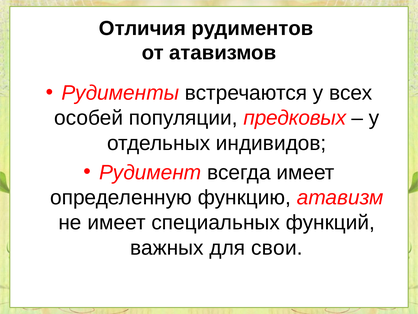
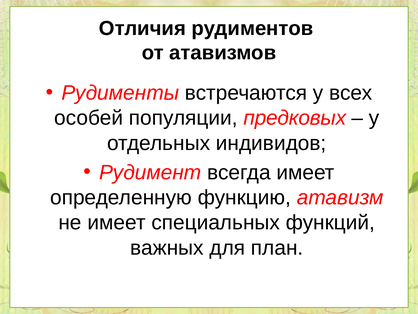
свои: свои -> план
